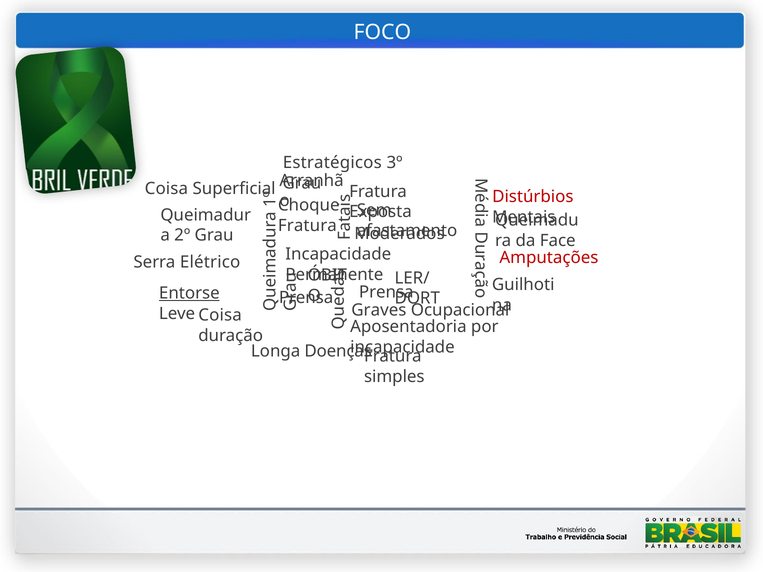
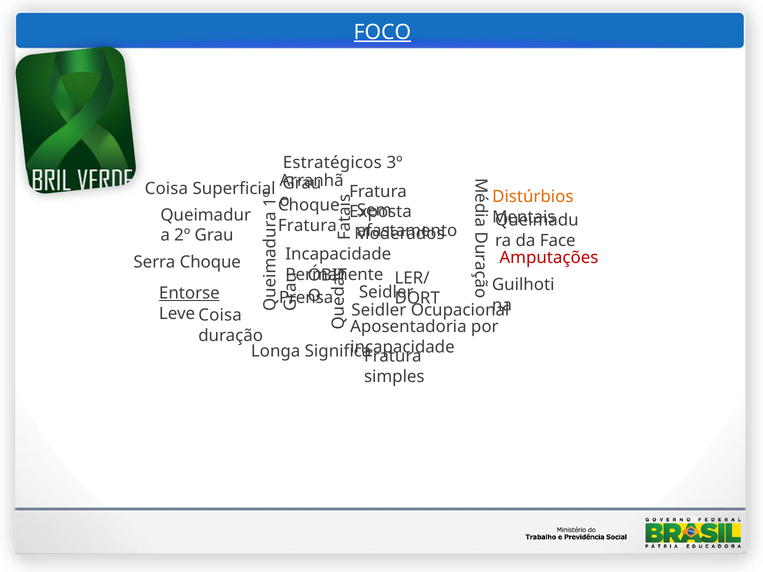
FOCO underline: none -> present
Distúrbios colour: red -> orange
Serra Elétrico: Elétrico -> Choque
Prensa at (386, 292): Prensa -> Seidler
Graves at (379, 310): Graves -> Seidler
Doenças: Doenças -> Significa
